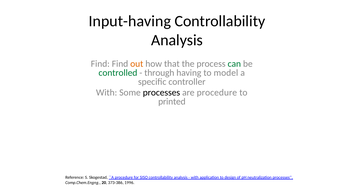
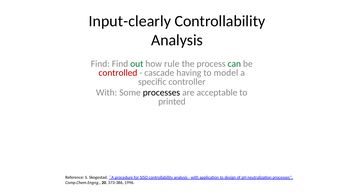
Input-having: Input-having -> Input-clearly
out colour: orange -> green
that: that -> rule
controlled colour: green -> red
through: through -> cascade
are procedure: procedure -> acceptable
